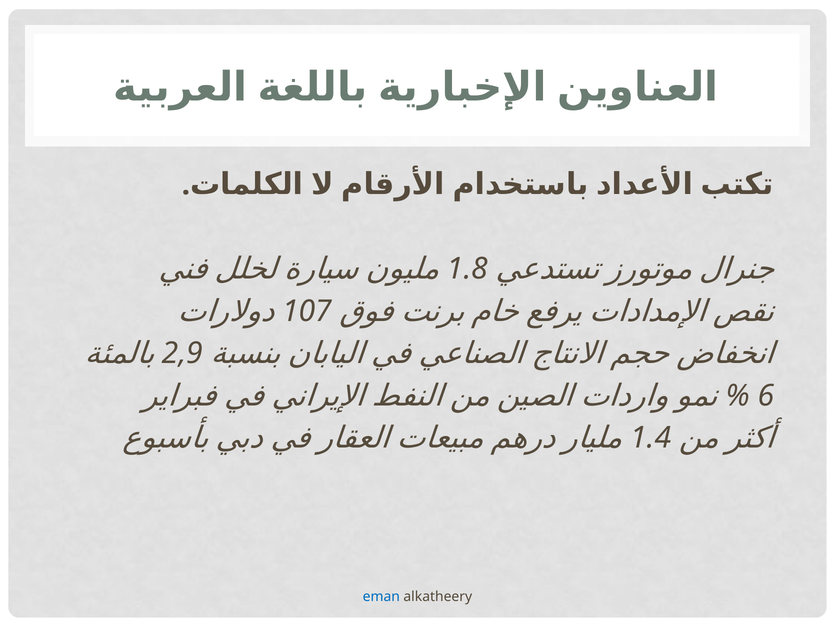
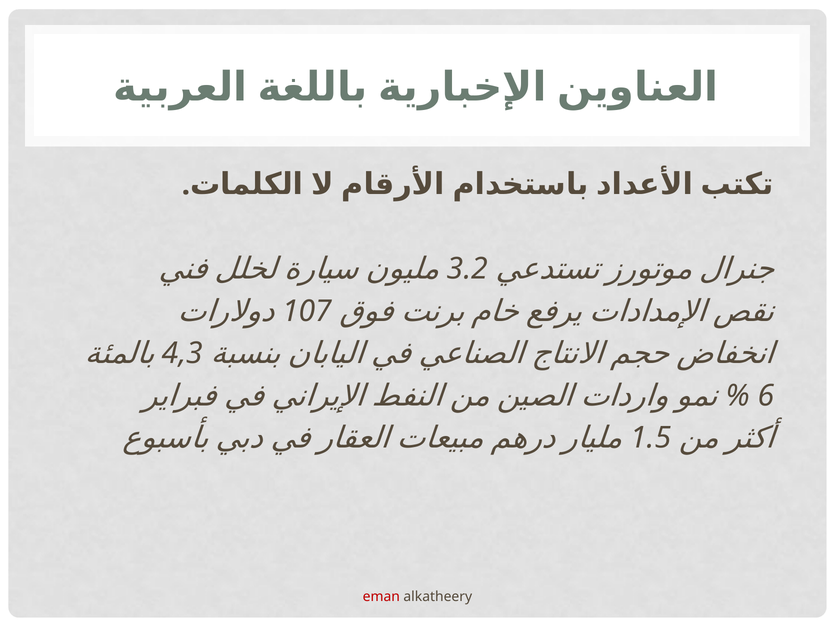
1.8: 1.8 -> 3.2
2,9: 2,9 -> 4,3
1.4: 1.4 -> 1.5
eman colour: blue -> red
